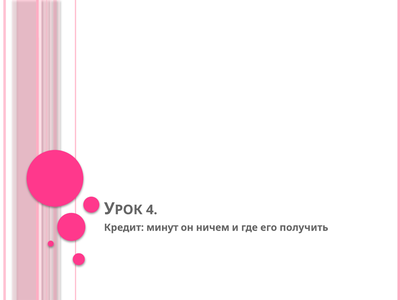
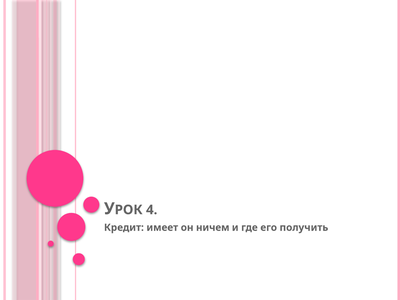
минут: минут -> имеет
